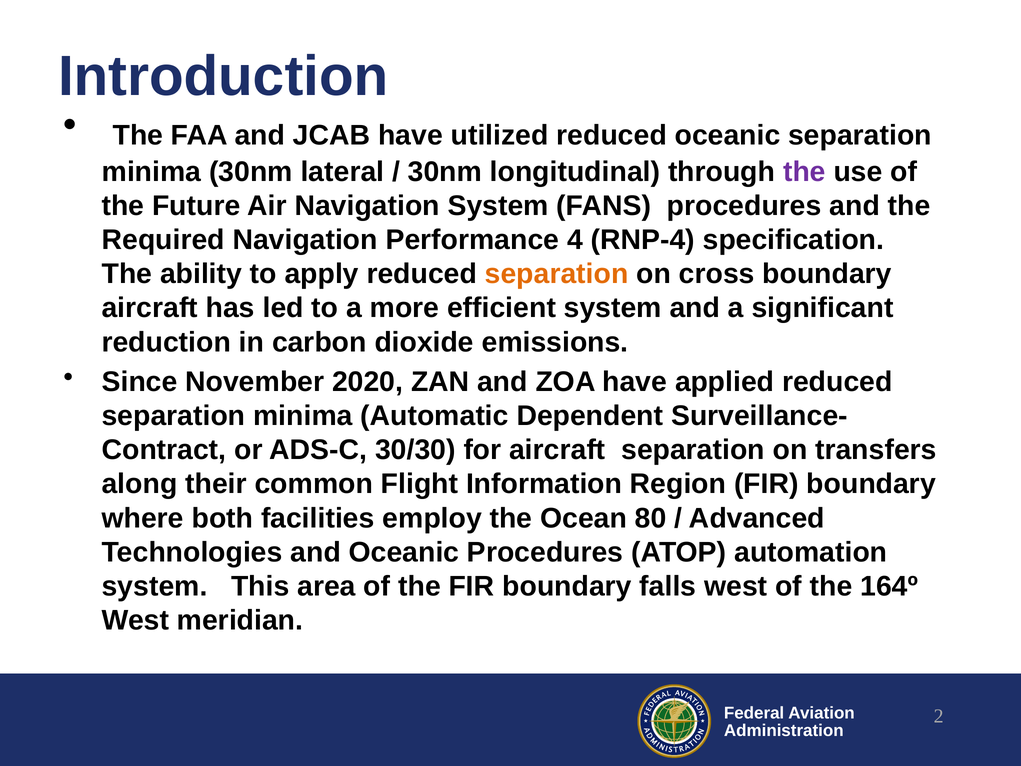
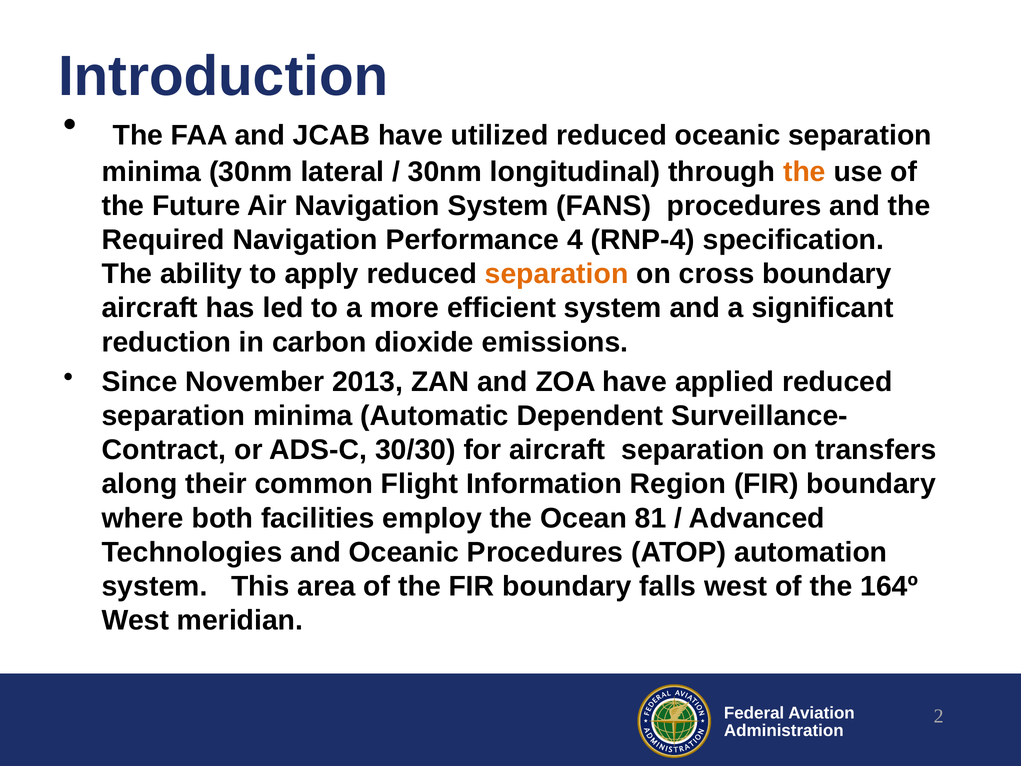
the at (804, 172) colour: purple -> orange
2020: 2020 -> 2013
80: 80 -> 81
